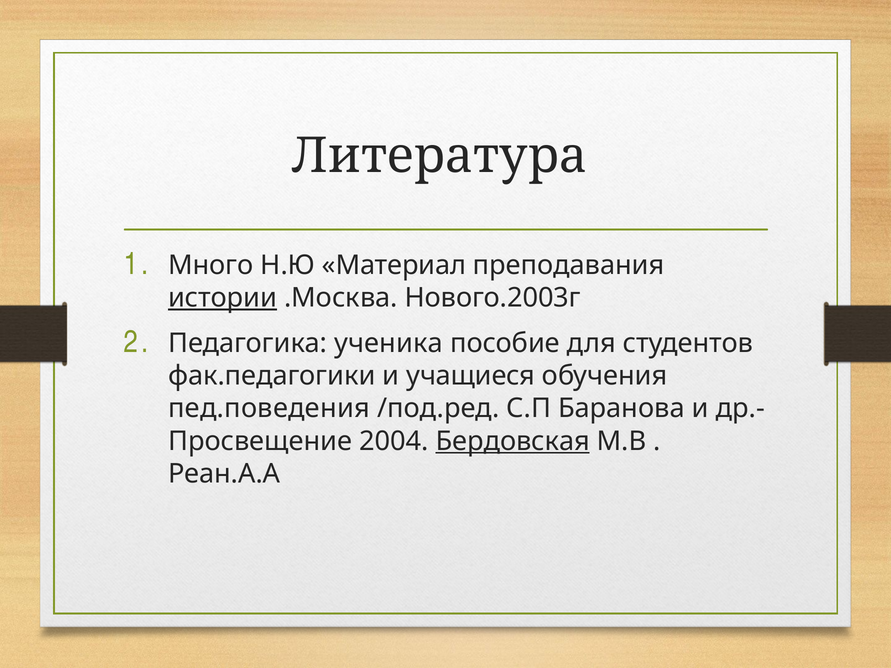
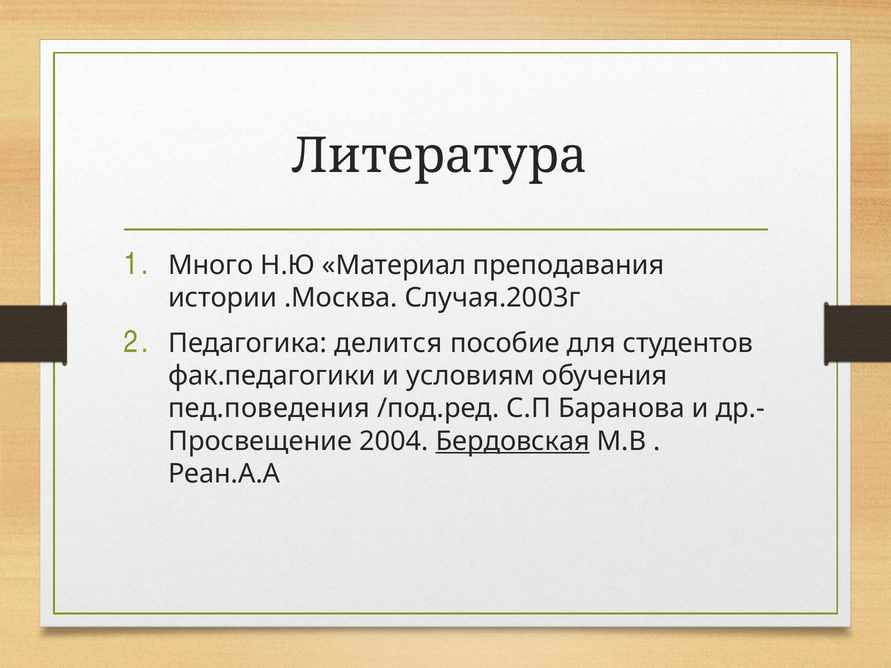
истории underline: present -> none
Нового.2003г: Нового.2003г -> Случая.2003г
ученика: ученика -> делится
учащиеся: учащиеся -> условиям
